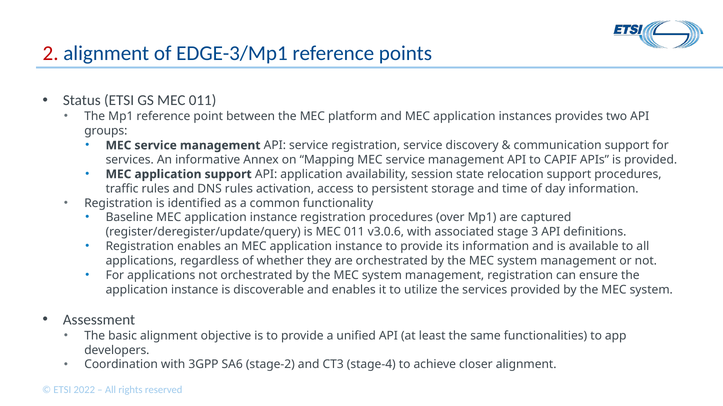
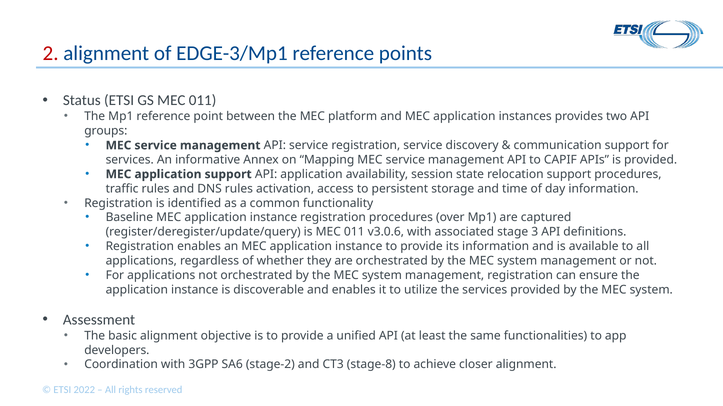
stage-4: stage-4 -> stage-8
